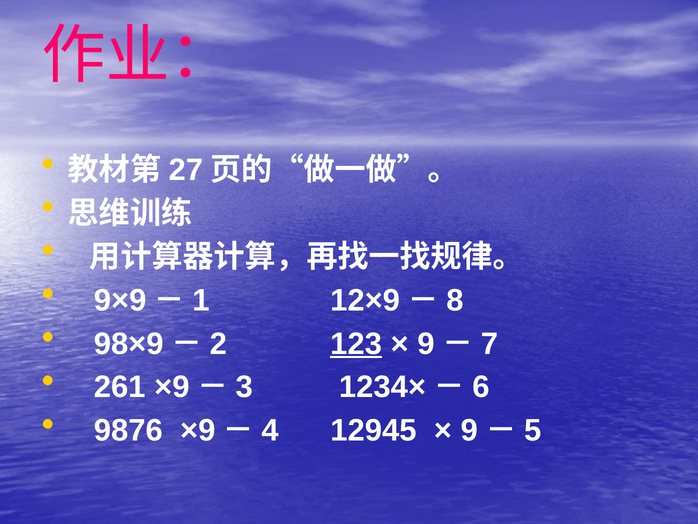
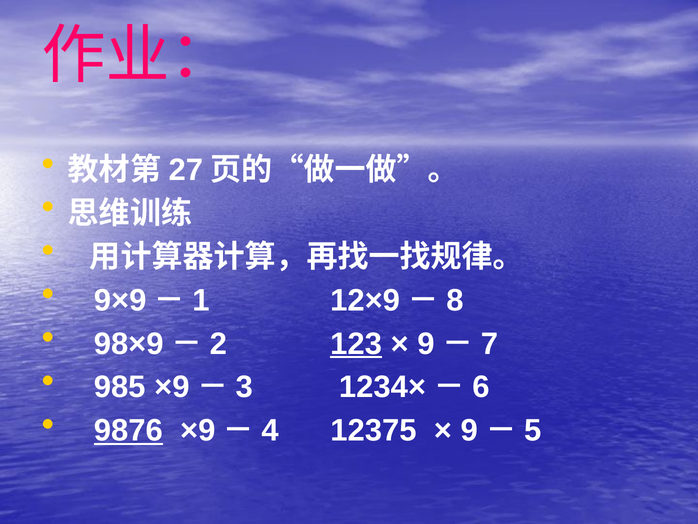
261: 261 -> 985
9876 underline: none -> present
12945: 12945 -> 12375
